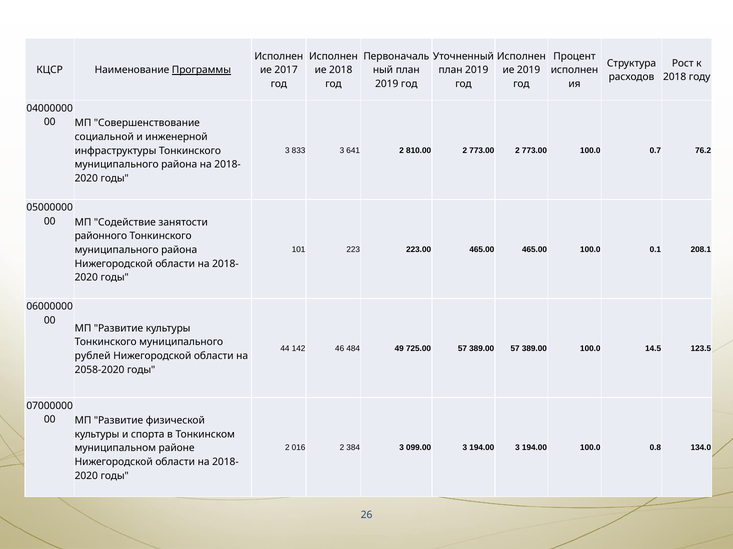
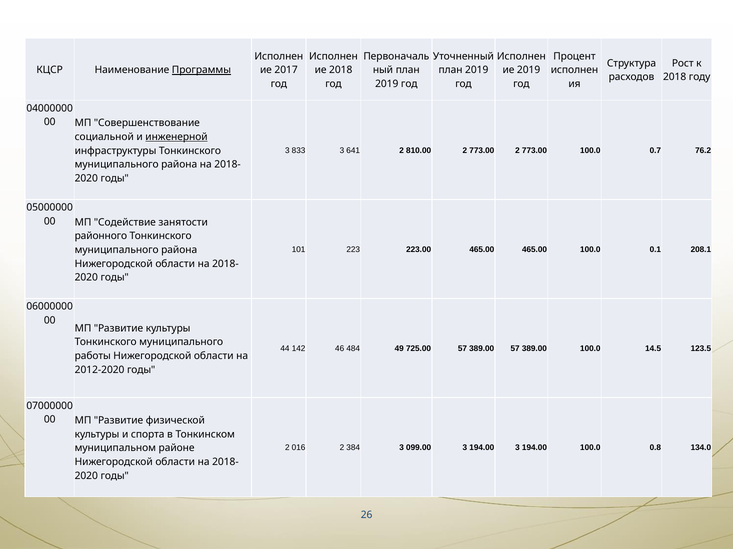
инженерной underline: none -> present
рублей: рублей -> работы
2058-2020: 2058-2020 -> 2012-2020
